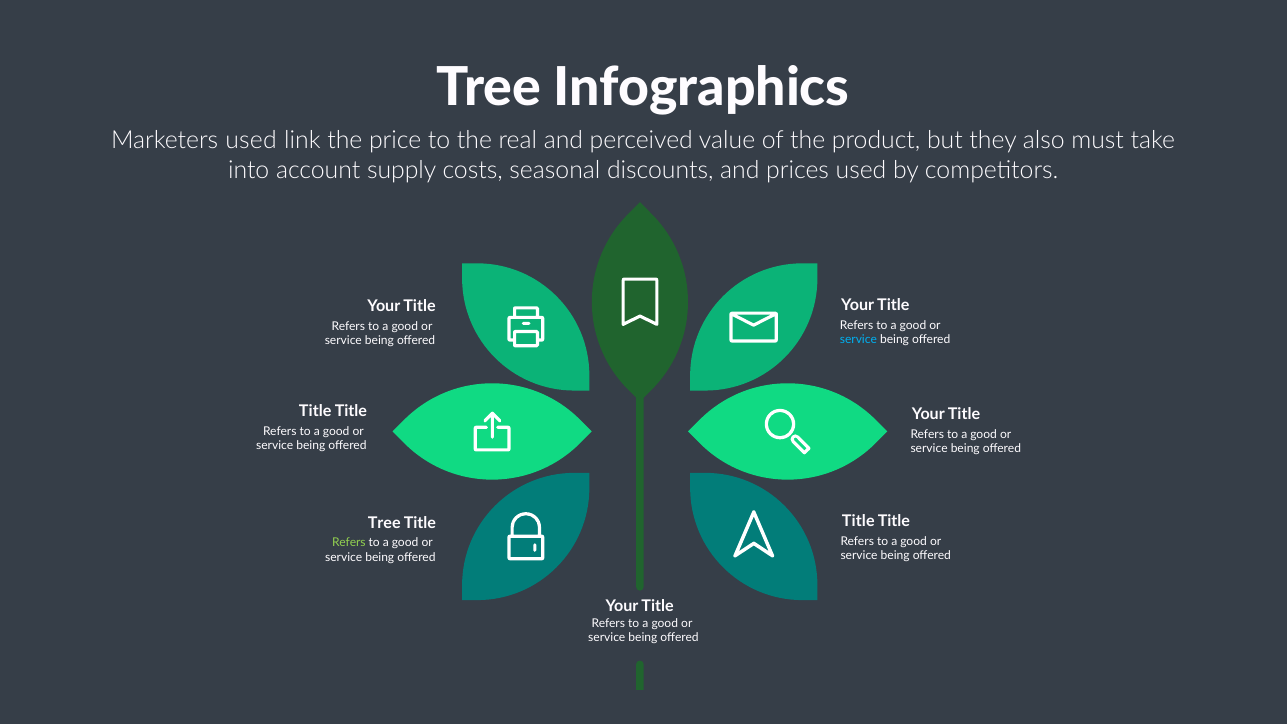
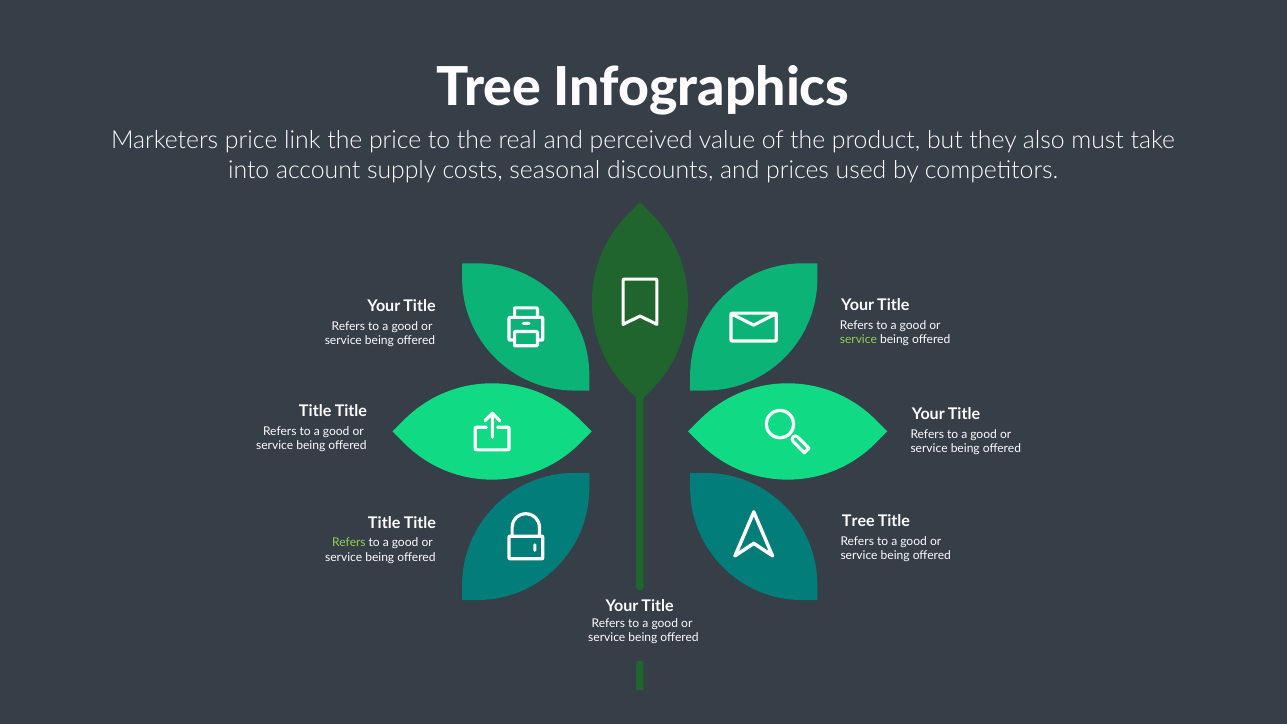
Marketers used: used -> price
service at (858, 340) colour: light blue -> light green
Title at (858, 521): Title -> Tree
Tree at (384, 523): Tree -> Title
